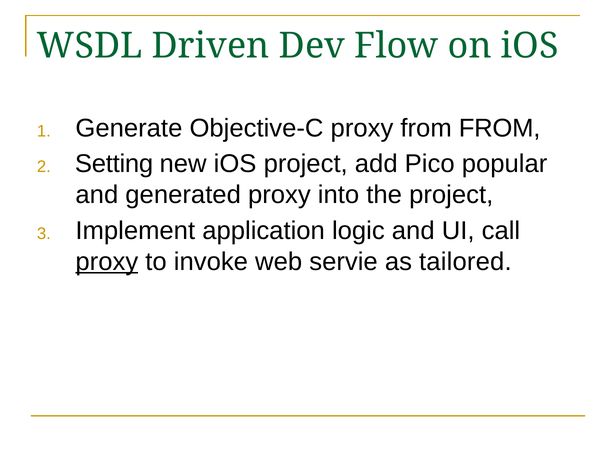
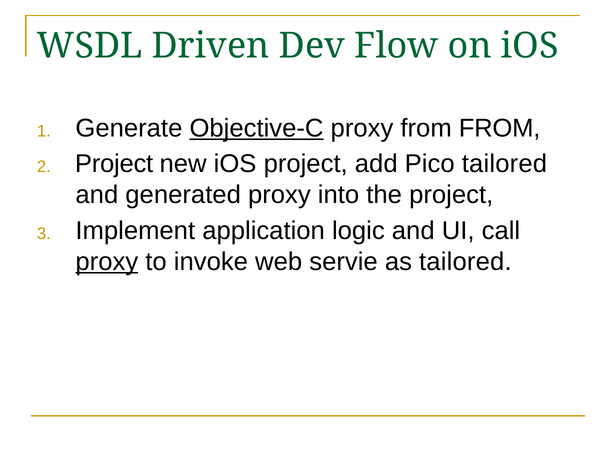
Objective-C underline: none -> present
Setting at (114, 164): Setting -> Project
Pico popular: popular -> tailored
